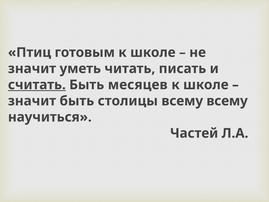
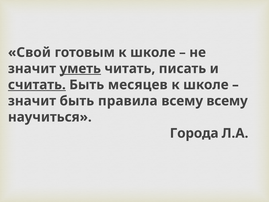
Птиц: Птиц -> Свой
уметь underline: none -> present
столицы: столицы -> правила
Частей: Частей -> Города
